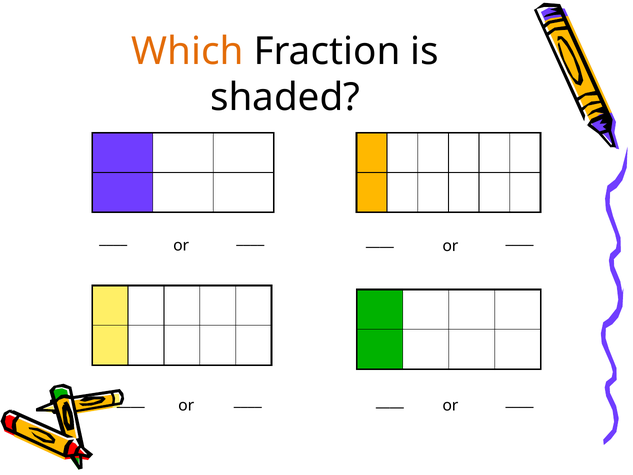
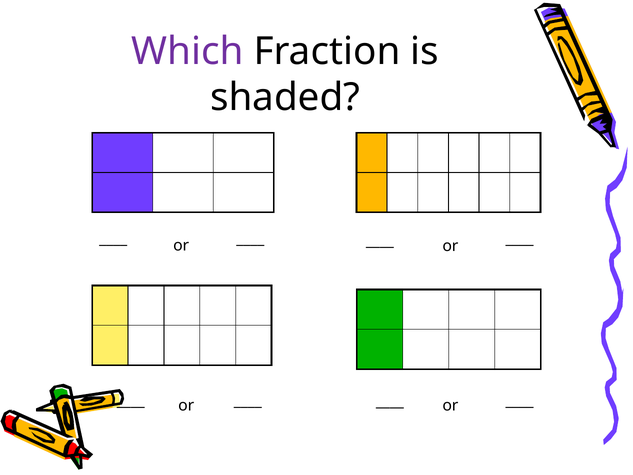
Which colour: orange -> purple
